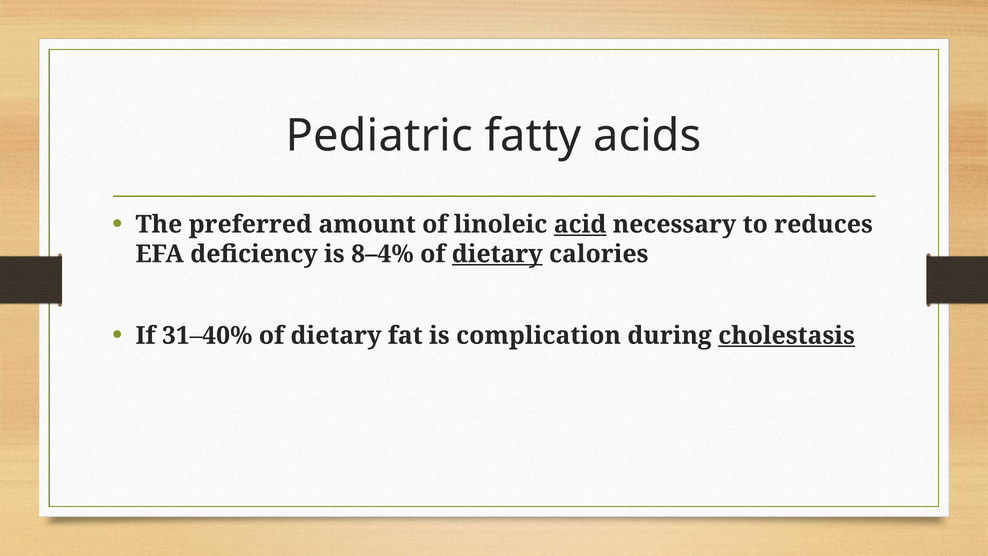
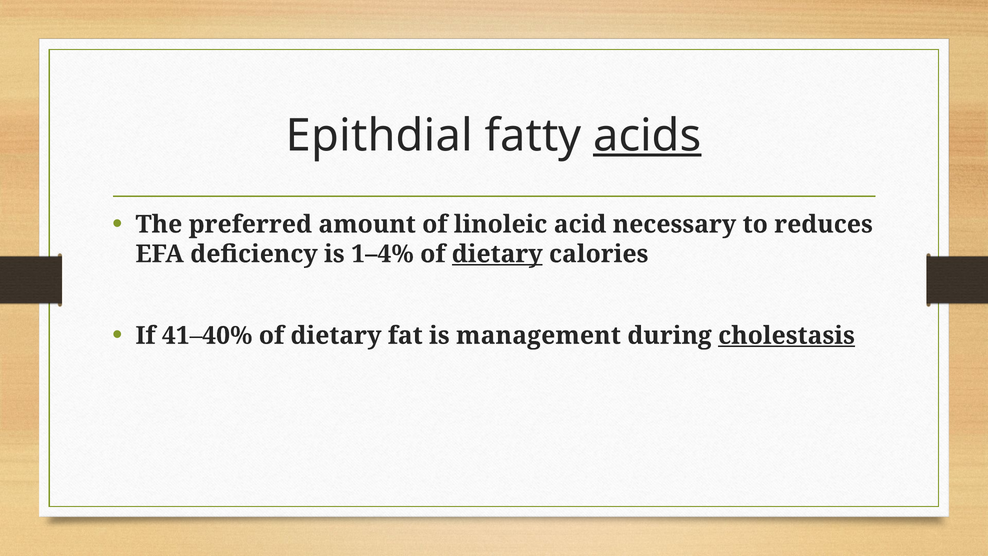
Pediatric: Pediatric -> Epithdial
acids underline: none -> present
acid underline: present -> none
8–4%: 8–4% -> 1–4%
31–40%: 31–40% -> 41–40%
complication: complication -> management
